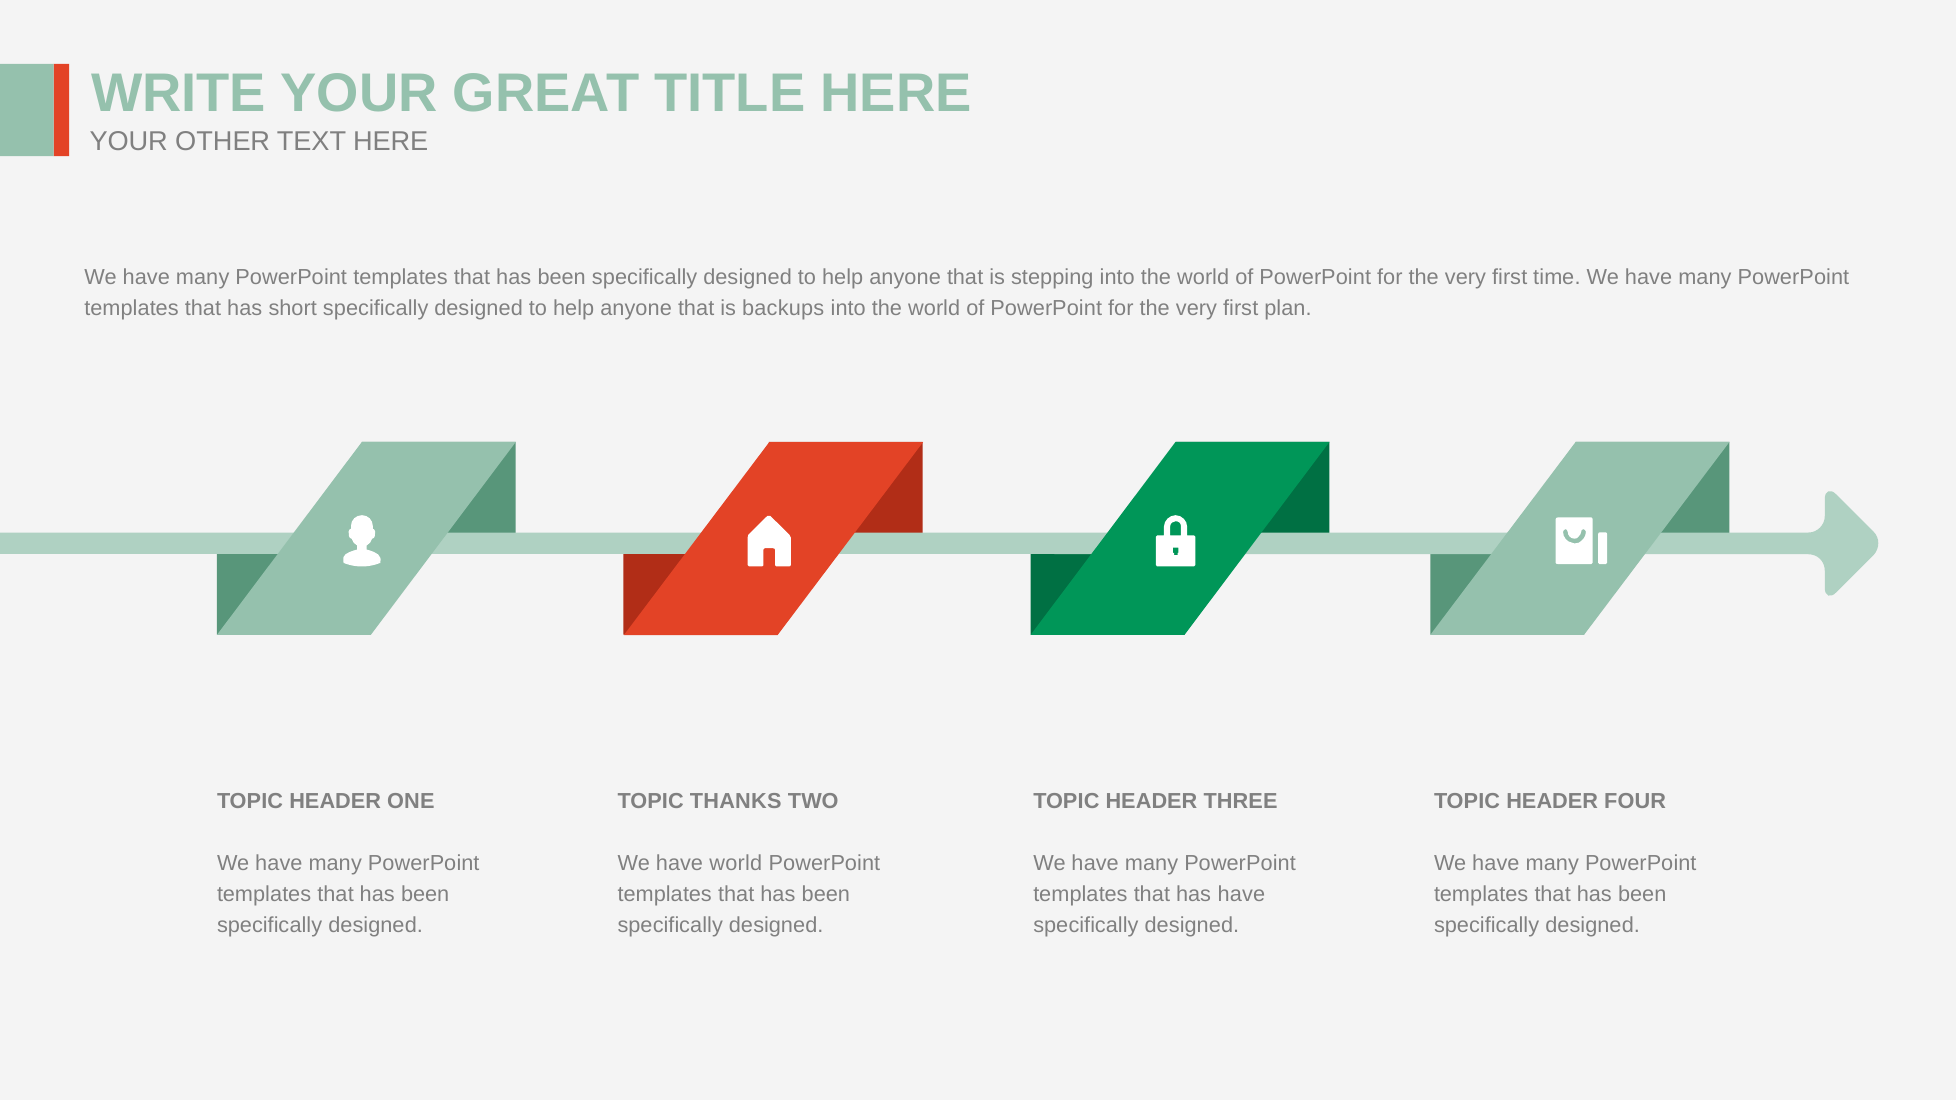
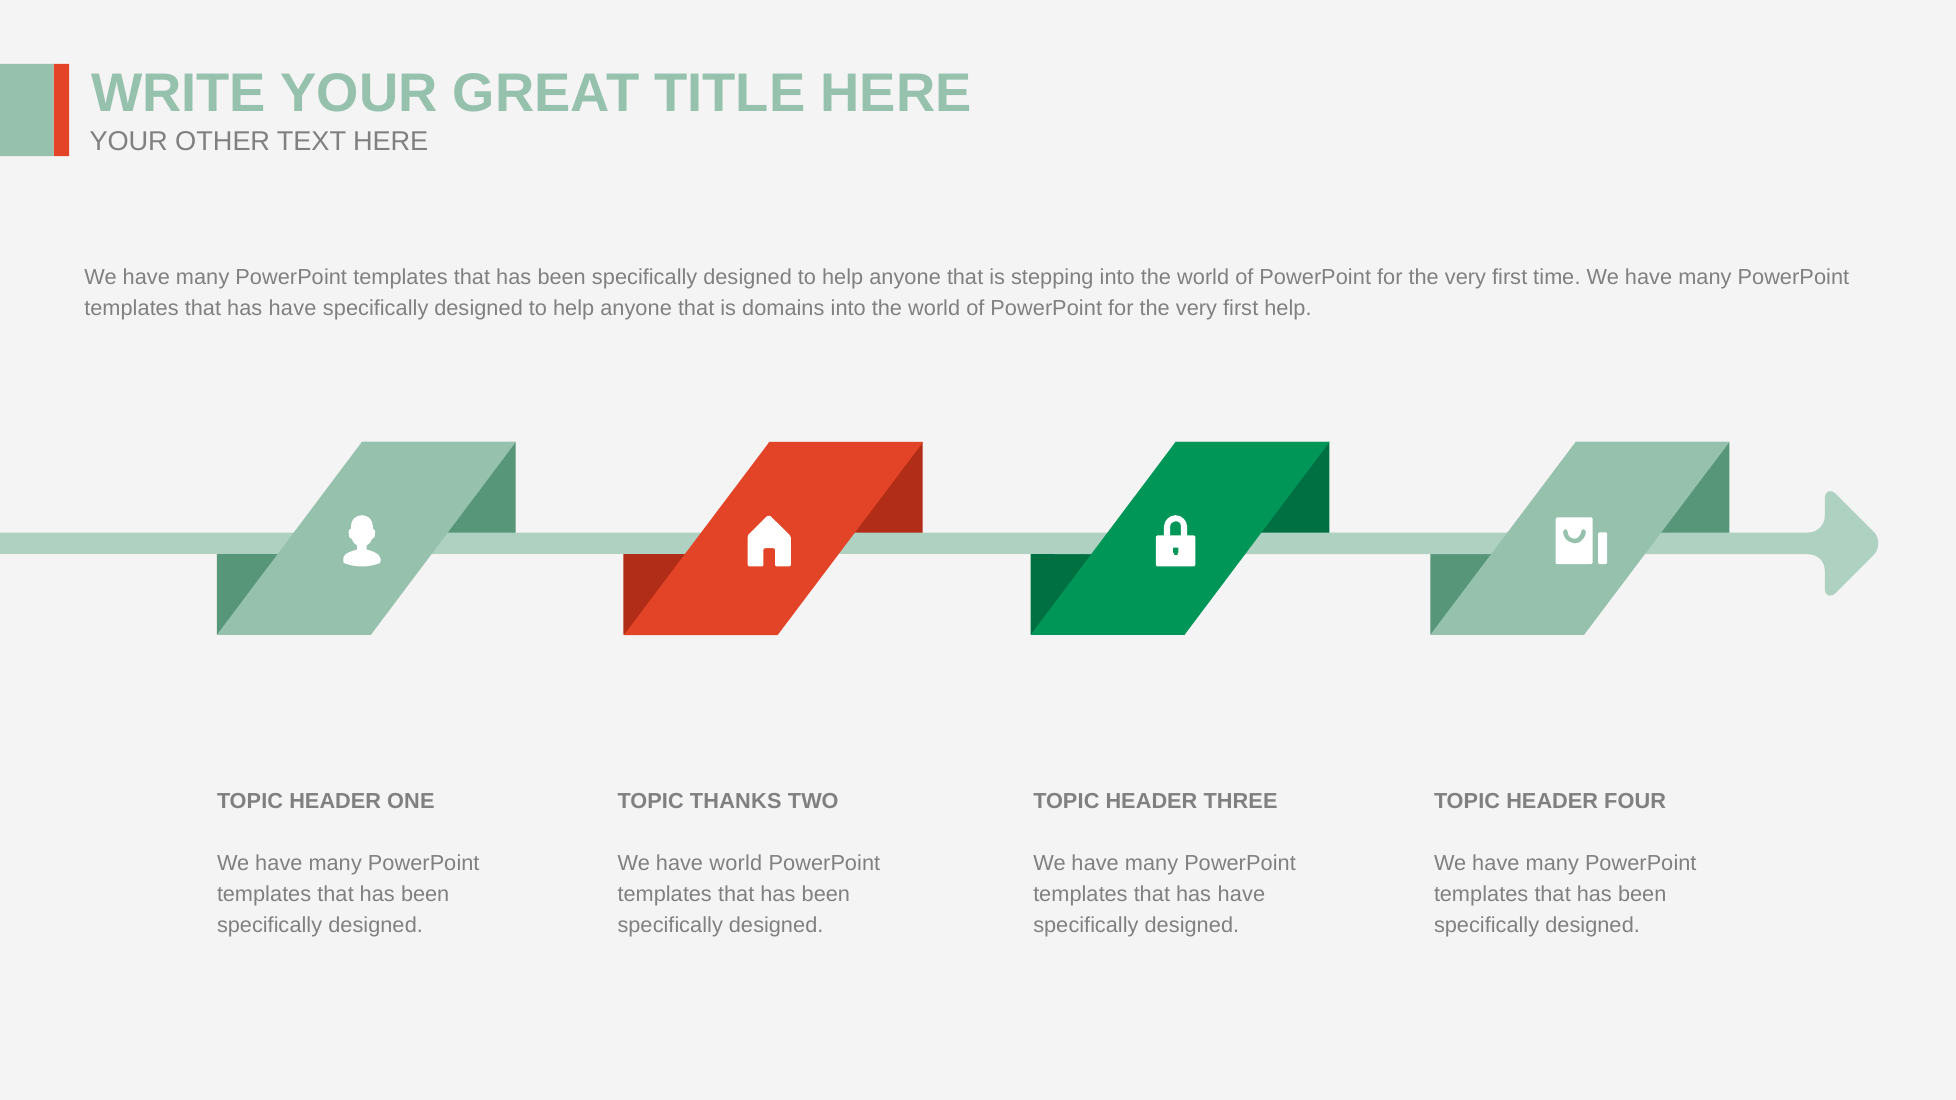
short at (293, 308): short -> have
backups: backups -> domains
first plan: plan -> help
